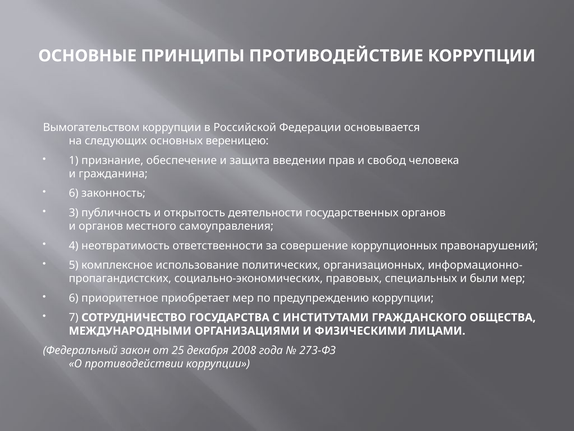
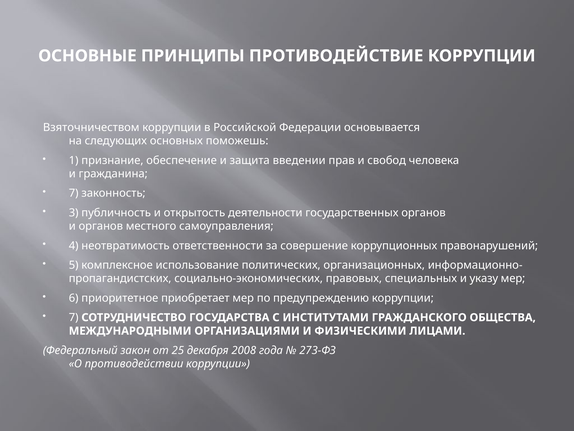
Вымогательством: Вымогательством -> Взяточничеством
вереницею: вереницею -> поможешь
6 at (74, 193): 6 -> 7
были: были -> указу
